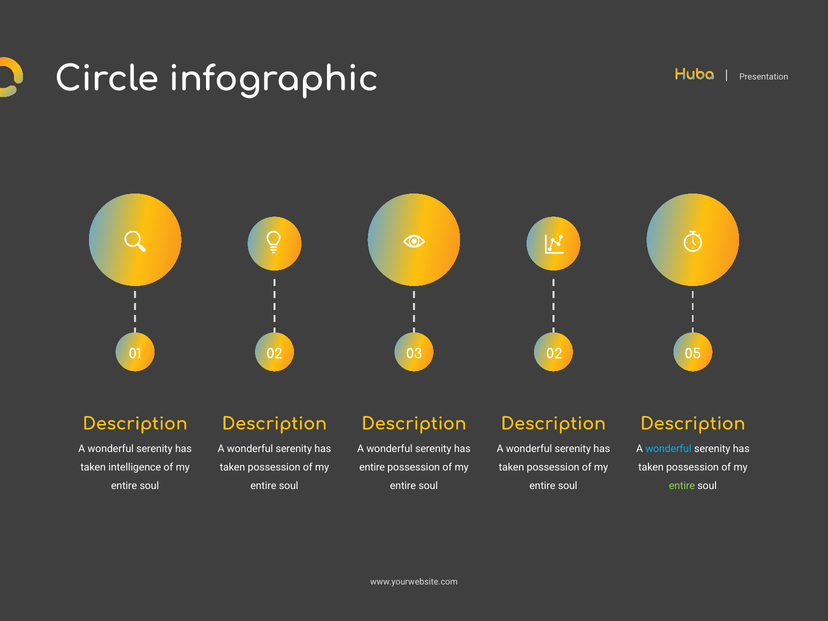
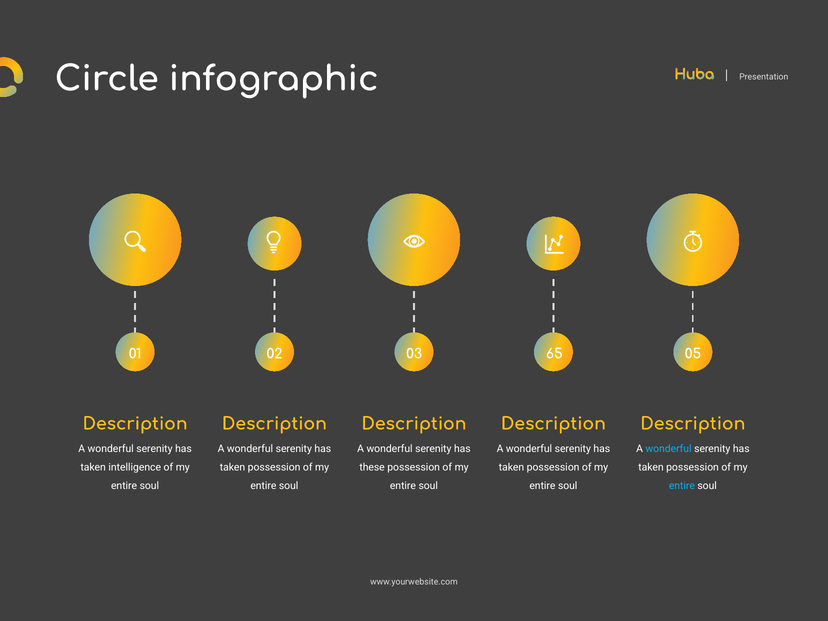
03 02: 02 -> 65
entire at (372, 467): entire -> these
entire at (682, 486) colour: light green -> light blue
